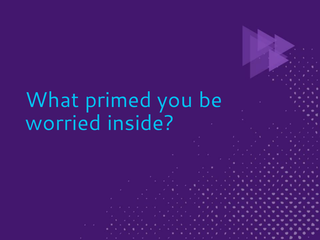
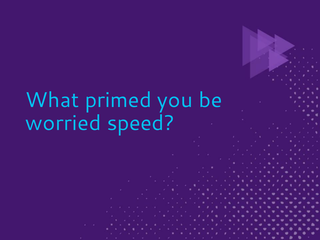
inside: inside -> speed
